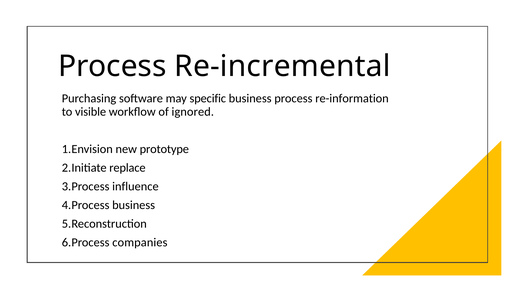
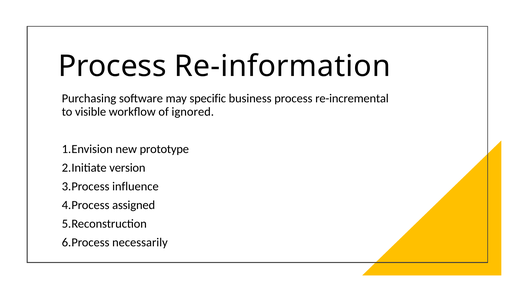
Re-incremental: Re-incremental -> Re-information
re-information: re-information -> re-incremental
replace: replace -> version
business at (134, 205): business -> assigned
companies: companies -> necessarily
